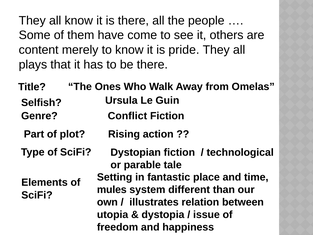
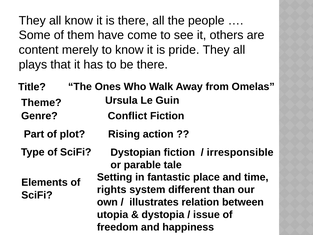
Selfish: Selfish -> Theme
technological: technological -> irresponsible
mules: mules -> rights
